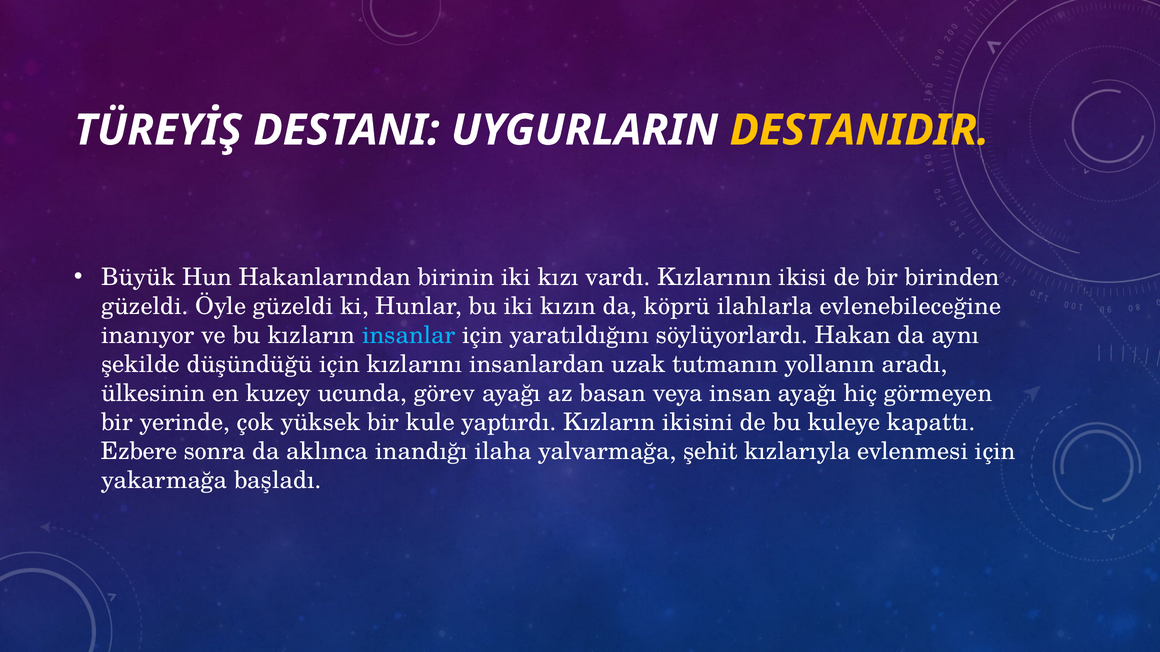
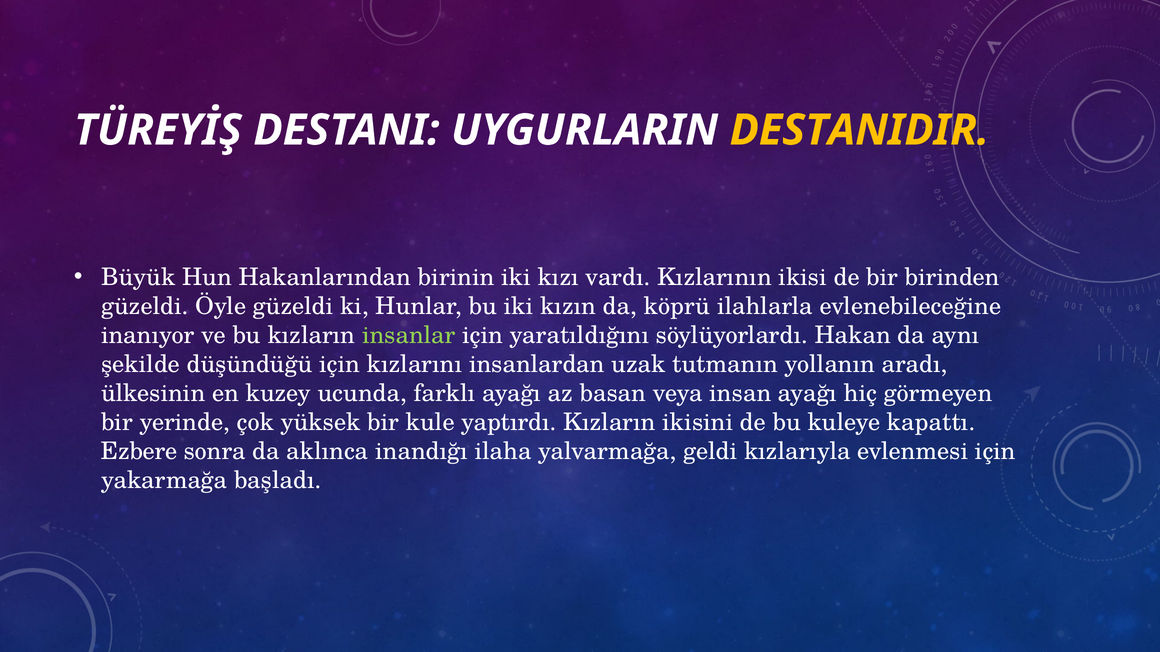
insanlar colour: light blue -> light green
görev: görev -> farklı
şehit: şehit -> geldi
